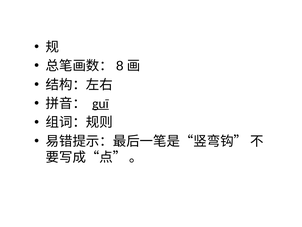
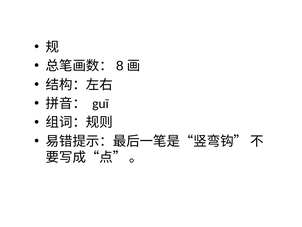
guī underline: present -> none
